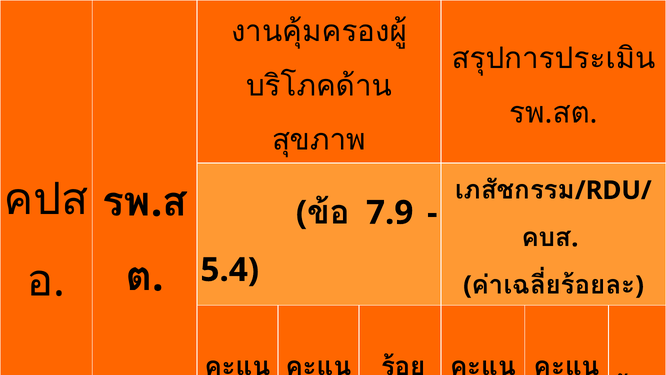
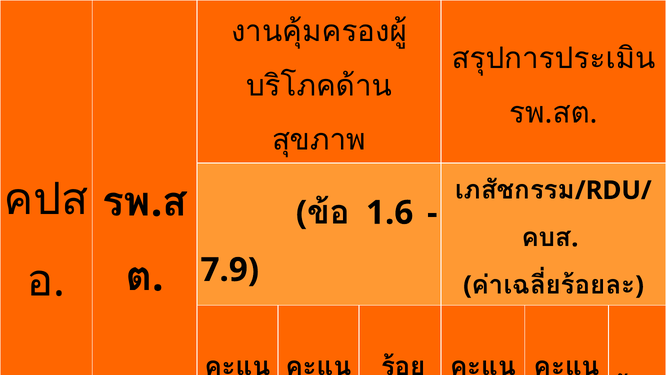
7.9: 7.9 -> 1.6
5.4: 5.4 -> 7.9
